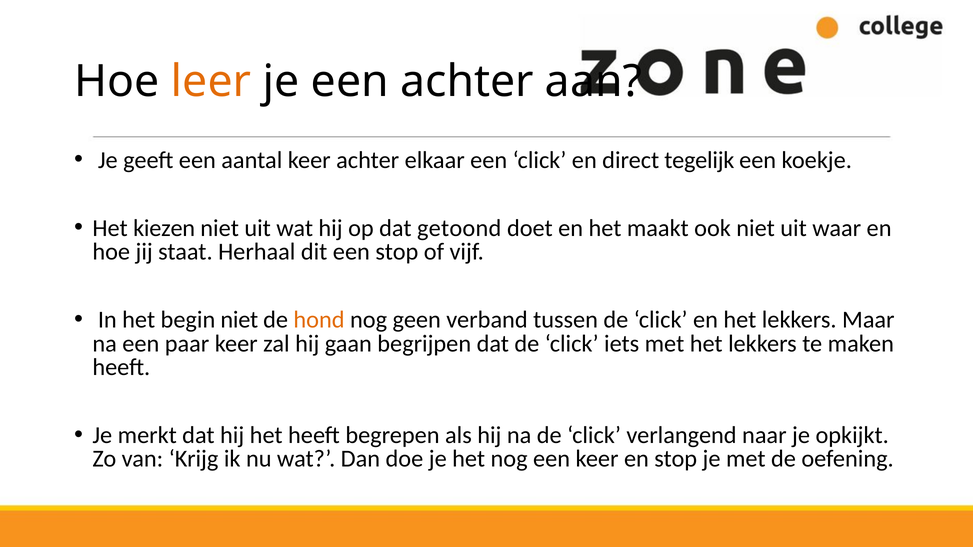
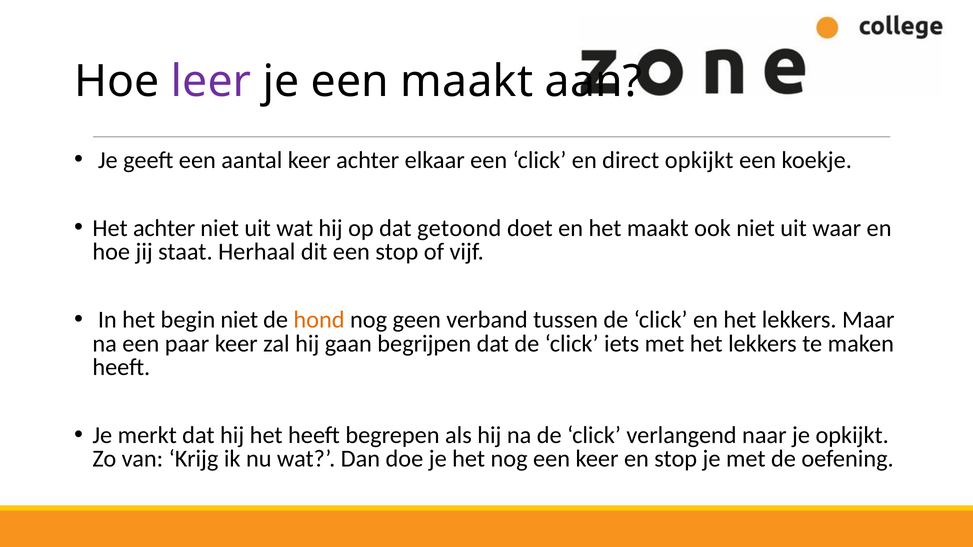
leer colour: orange -> purple
een achter: achter -> maakt
direct tegelijk: tegelijk -> opkijkt
Het kiezen: kiezen -> achter
